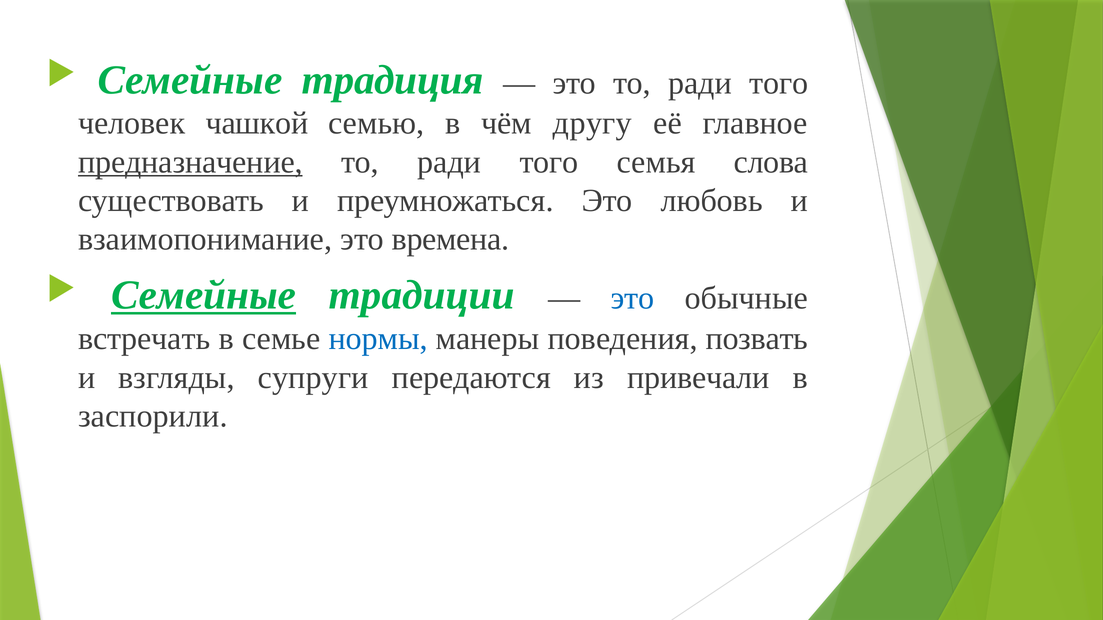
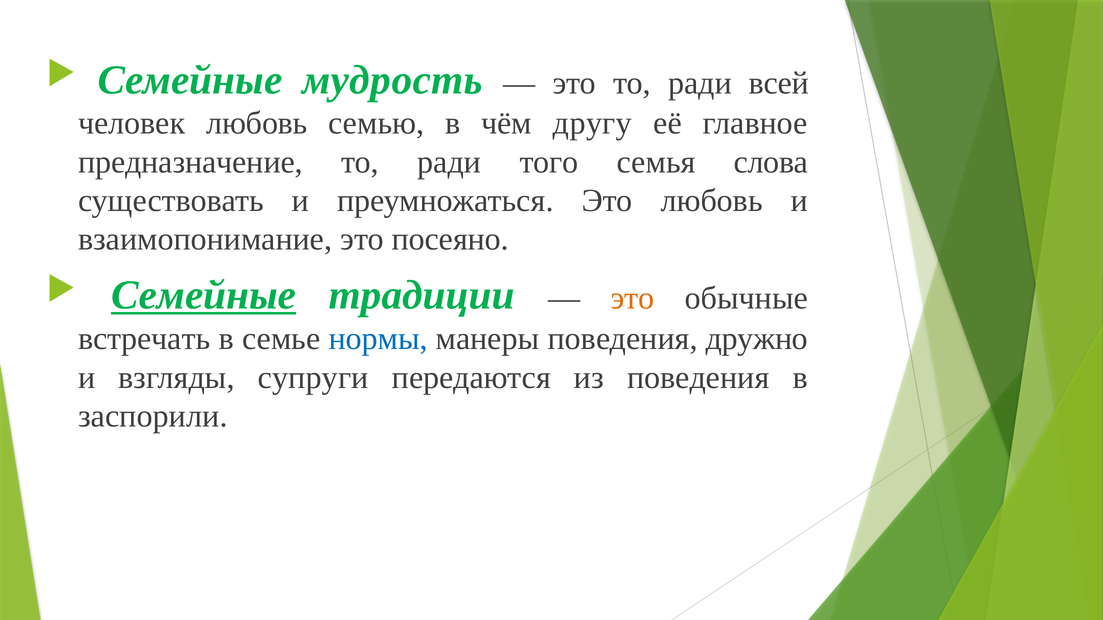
традиция: традиция -> мудрость
это то ради того: того -> всей
человек чашкой: чашкой -> любовь
предназначение underline: present -> none
времена: времена -> посеяно
это at (633, 299) colour: blue -> orange
позвать: позвать -> дружно
из привечали: привечали -> поведения
